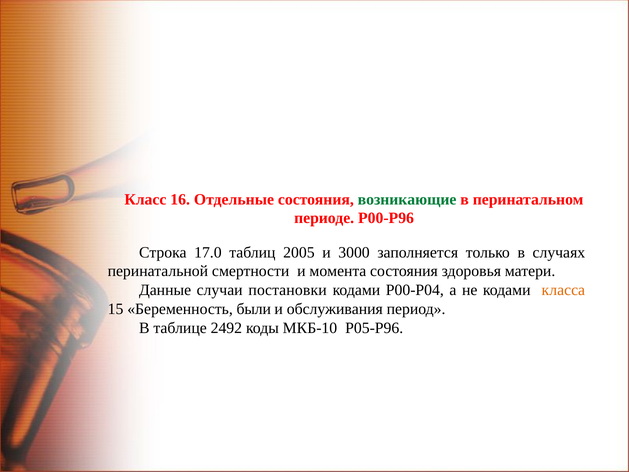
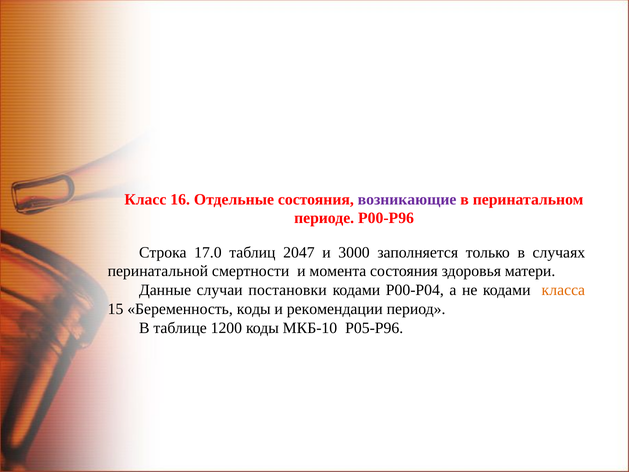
возникающие colour: green -> purple
2005: 2005 -> 2047
Беременность были: были -> коды
обслуживания: обслуживания -> рекомендации
2492: 2492 -> 1200
